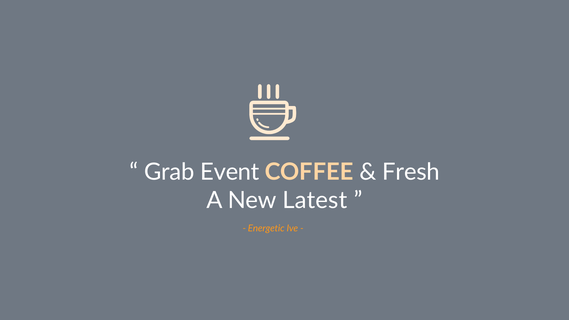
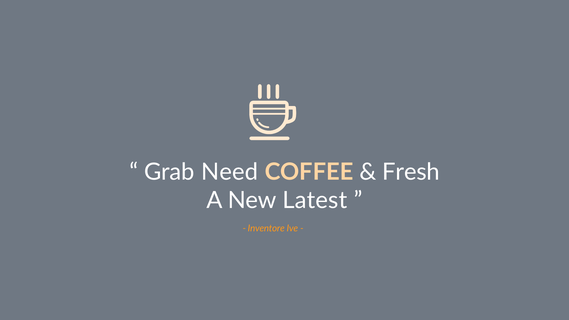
Event: Event -> Need
Energetic: Energetic -> Inventore
